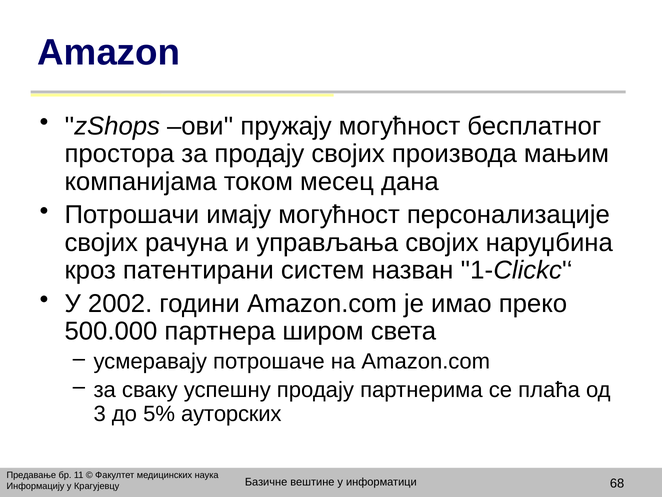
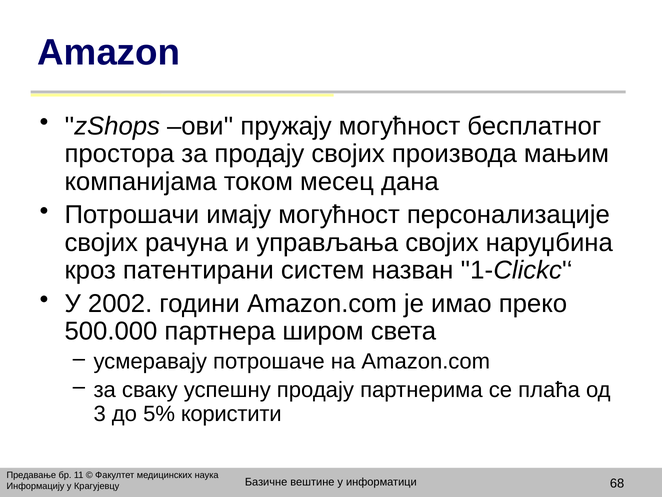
ауторских: ауторских -> користити
